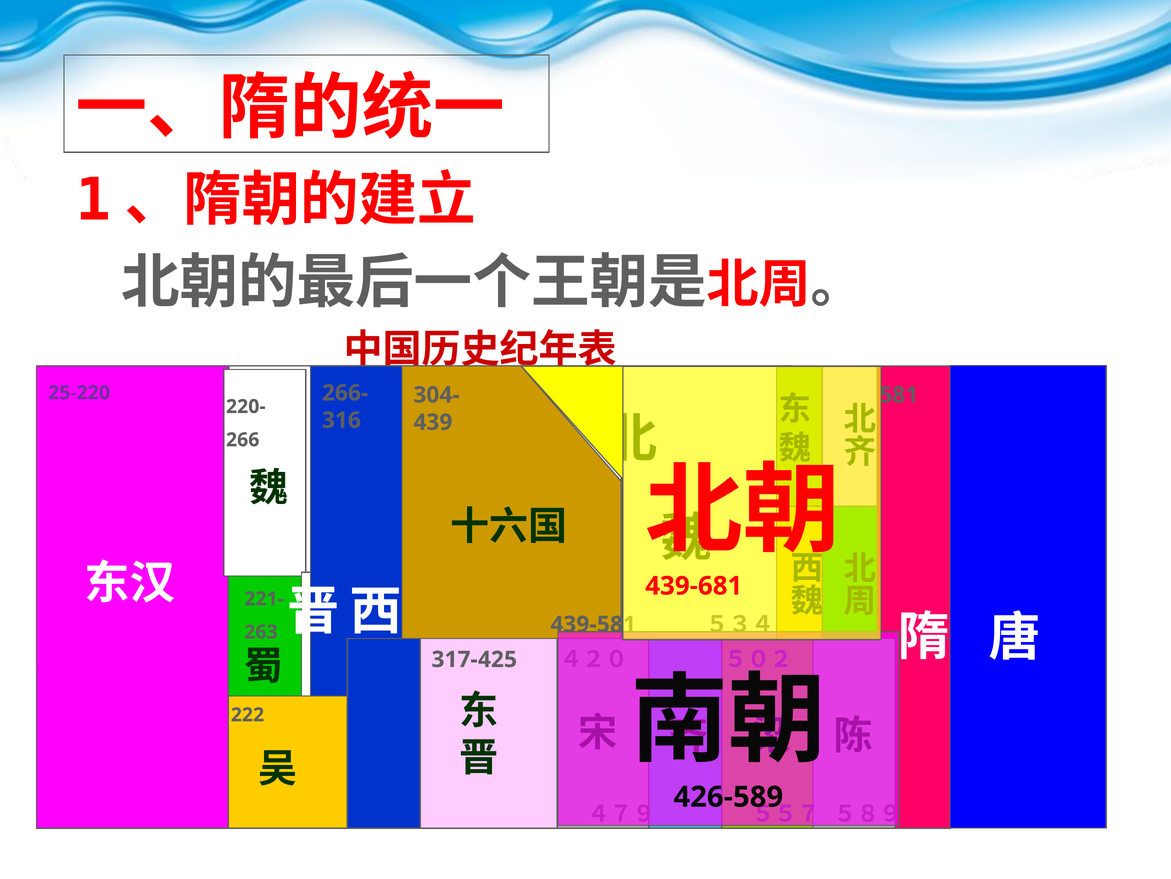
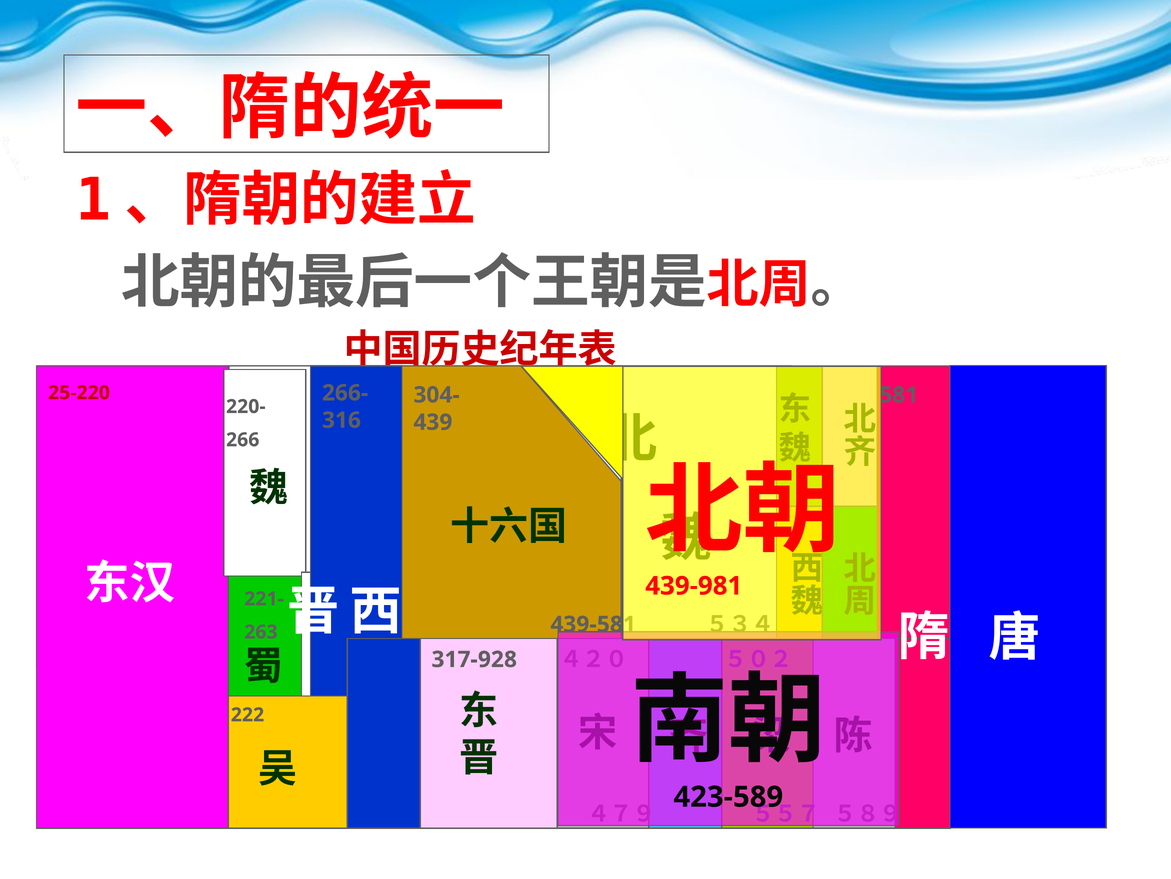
25-220 colour: purple -> red
439-681: 439-681 -> 439-981
317-425: 317-425 -> 317-928
426-589: 426-589 -> 423-589
